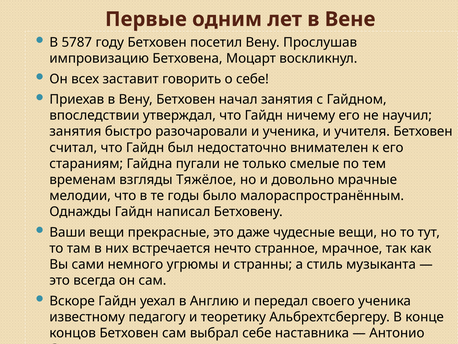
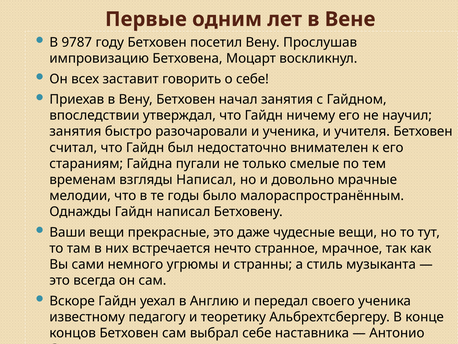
5787: 5787 -> 9787
взгляды Тяжёлое: Тяжёлое -> Написал
